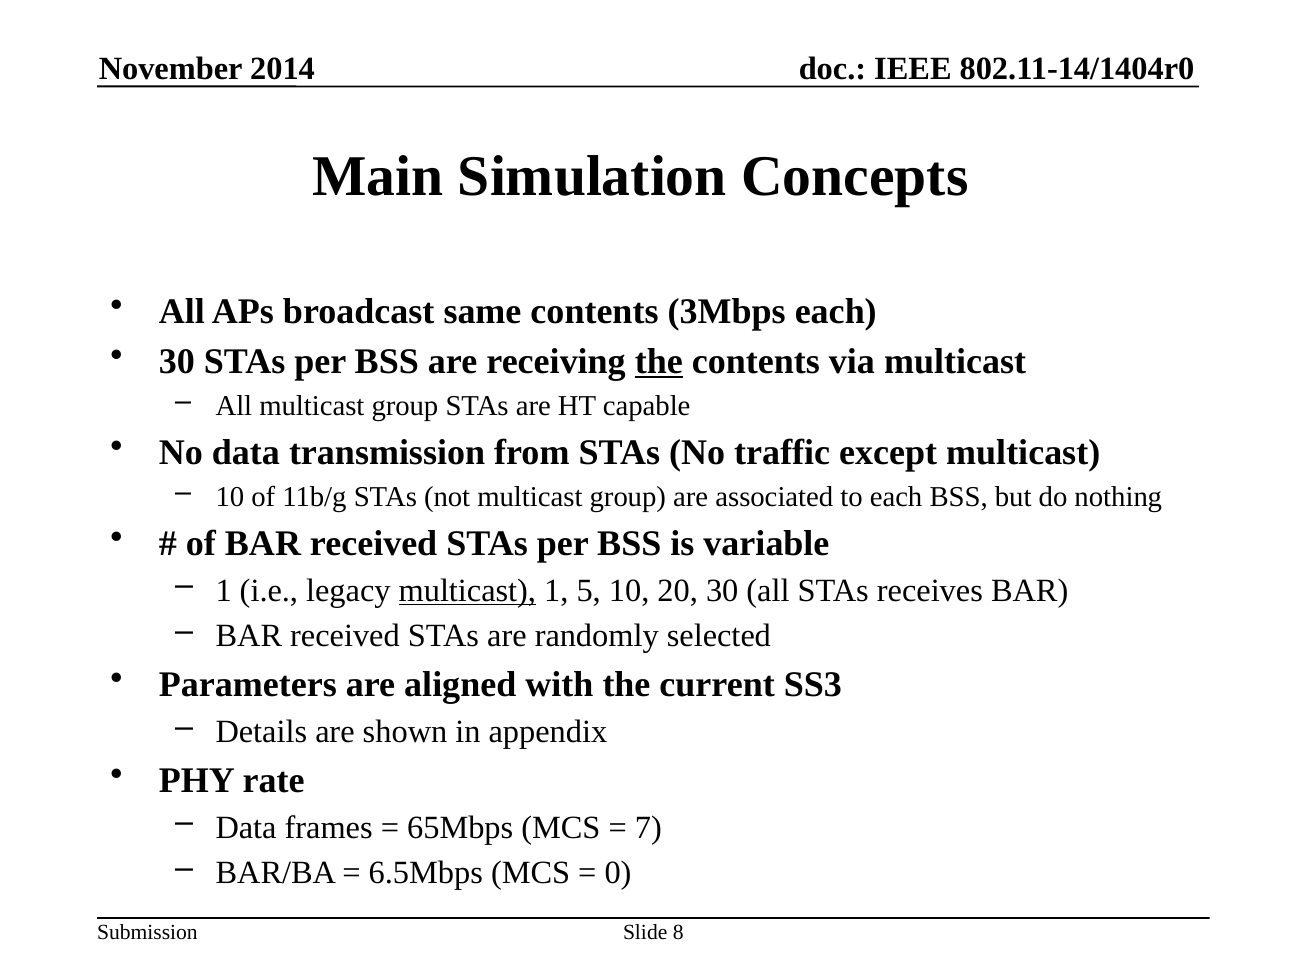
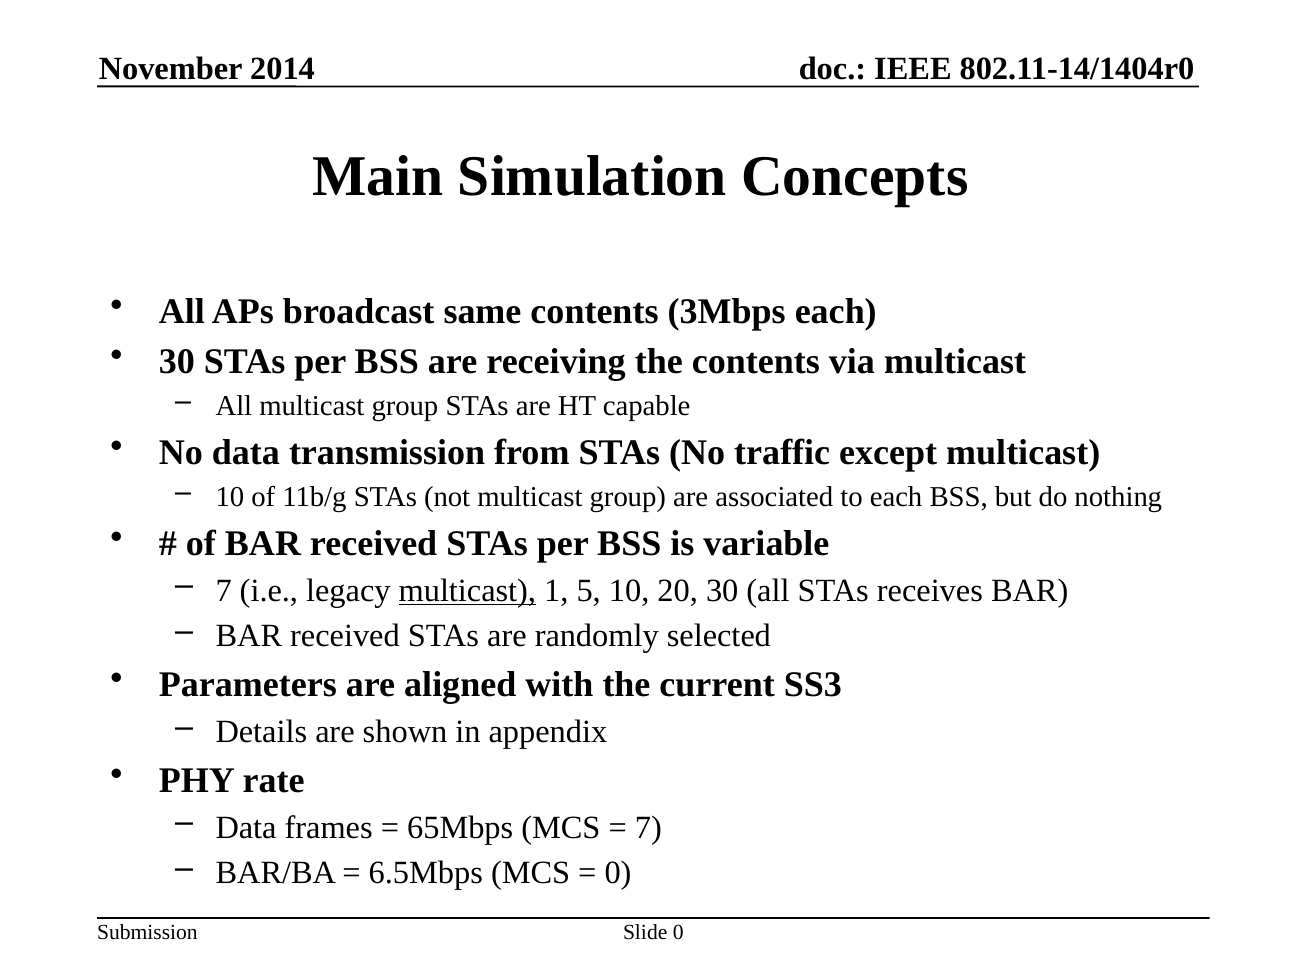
the at (659, 362) underline: present -> none
1 at (224, 591): 1 -> 7
Slide 8: 8 -> 0
